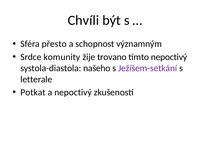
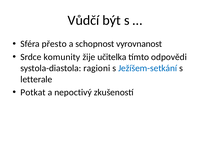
Chvíli: Chvíli -> Vůdčí
významným: významným -> vyrovnanost
trovano: trovano -> učitelka
tímto nepoctivý: nepoctivý -> odpovědi
našeho: našeho -> ragioni
Ježíšem-setkání colour: purple -> blue
